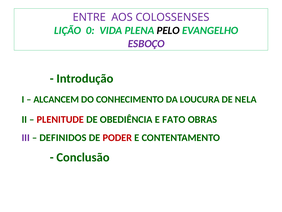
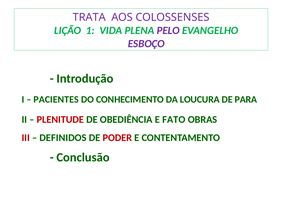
ENTRE: ENTRE -> TRATA
0: 0 -> 1
PELO colour: black -> purple
ALCANCEM: ALCANCEM -> PACIENTES
NELA: NELA -> PARA
III colour: purple -> red
